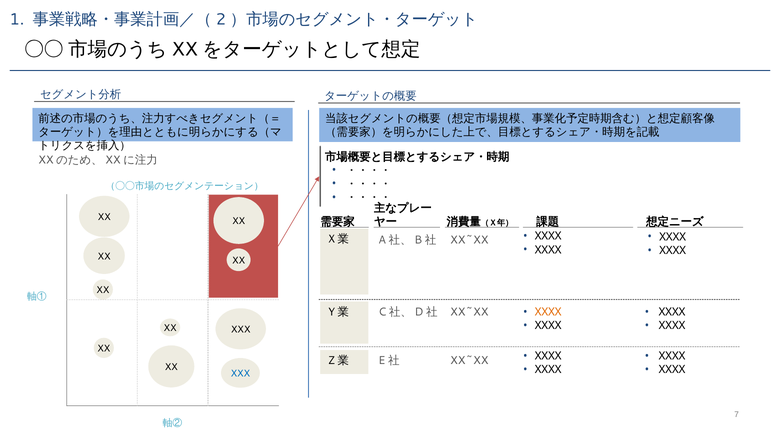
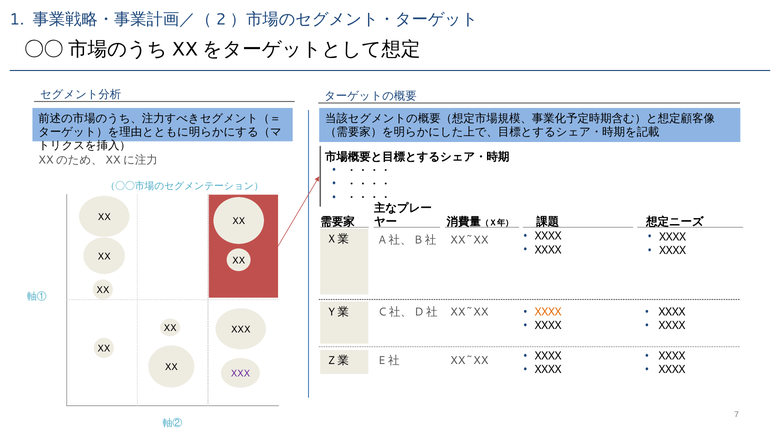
XXX at (240, 374) colour: blue -> purple
